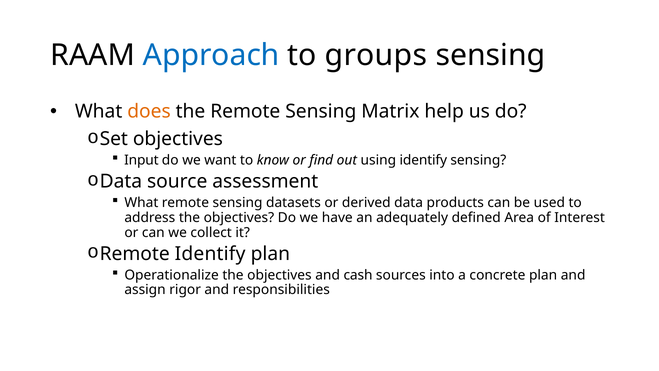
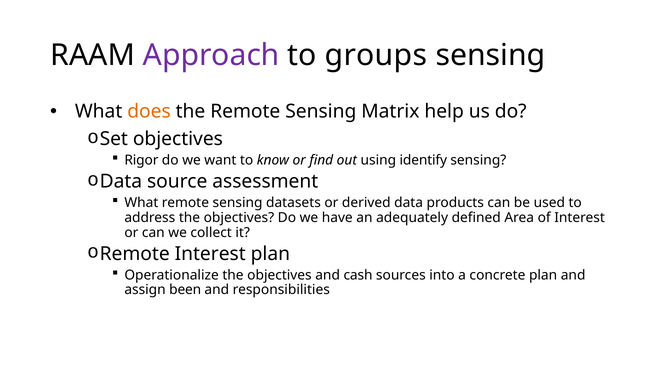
Approach colour: blue -> purple
Input: Input -> Rigor
Remote Identify: Identify -> Interest
rigor: rigor -> been
